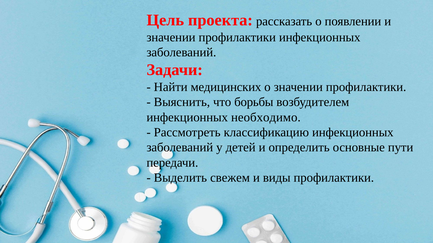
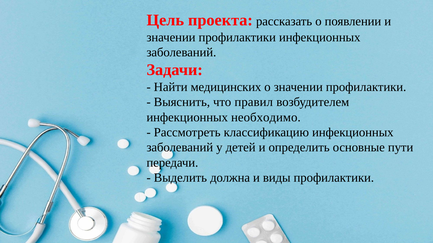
борьбы: борьбы -> правил
свежем: свежем -> должна
